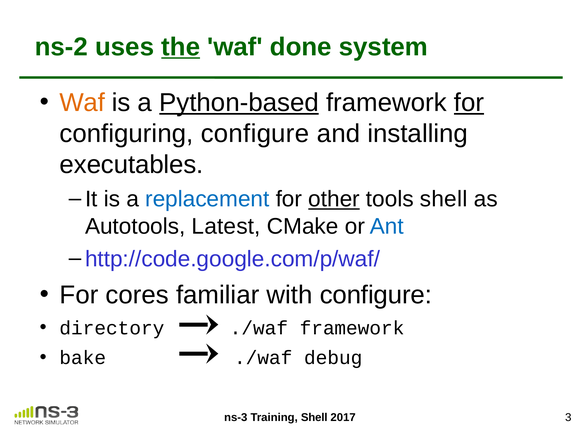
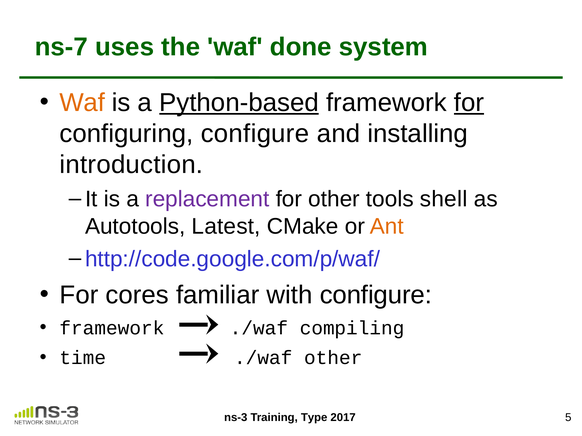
ns-2: ns-2 -> ns-7
the underline: present -> none
executables: executables -> introduction
replacement colour: blue -> purple
other at (334, 199) underline: present -> none
Ant colour: blue -> orange
directory at (112, 328): directory -> framework
./waf framework: framework -> compiling
bake: bake -> time
./waf debug: debug -> other
Training Shell: Shell -> Type
3: 3 -> 5
